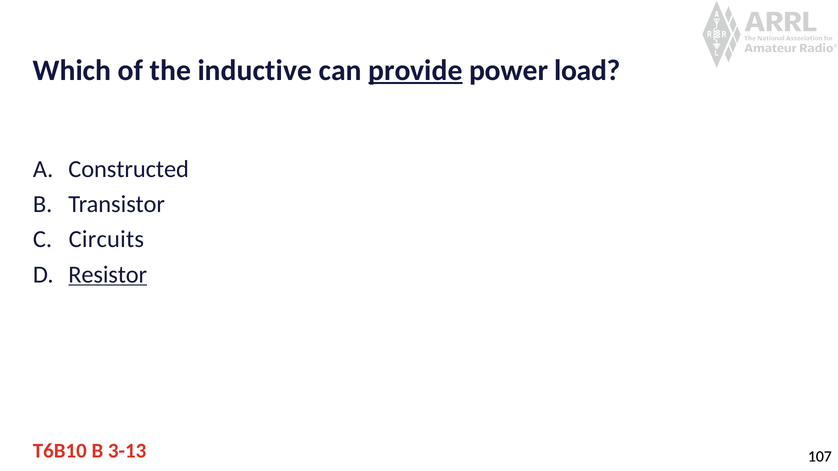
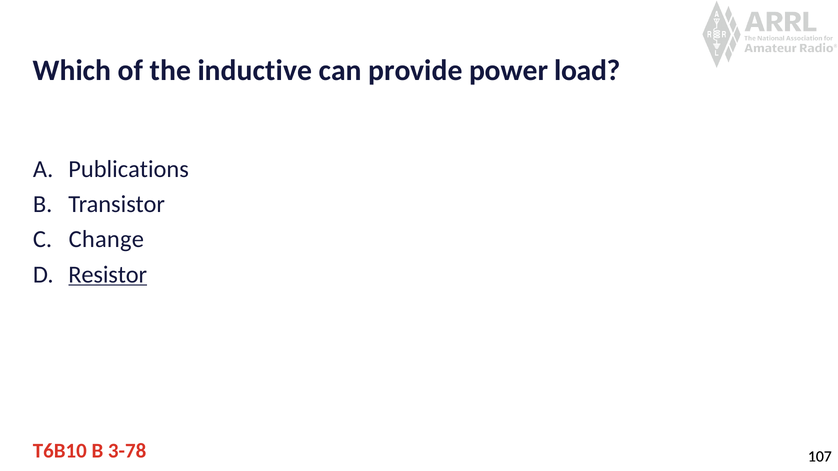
provide underline: present -> none
Constructed: Constructed -> Publications
Circuits: Circuits -> Change
3-13: 3-13 -> 3-78
